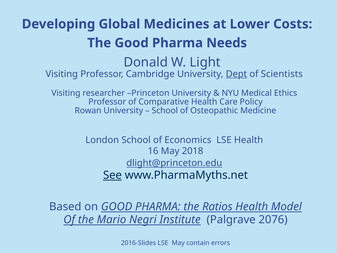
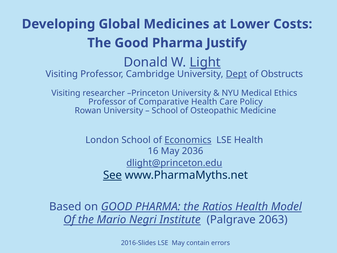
Needs: Needs -> Justify
Light underline: none -> present
Scientists: Scientists -> Obstructs
Economics underline: none -> present
2018: 2018 -> 2036
2076: 2076 -> 2063
